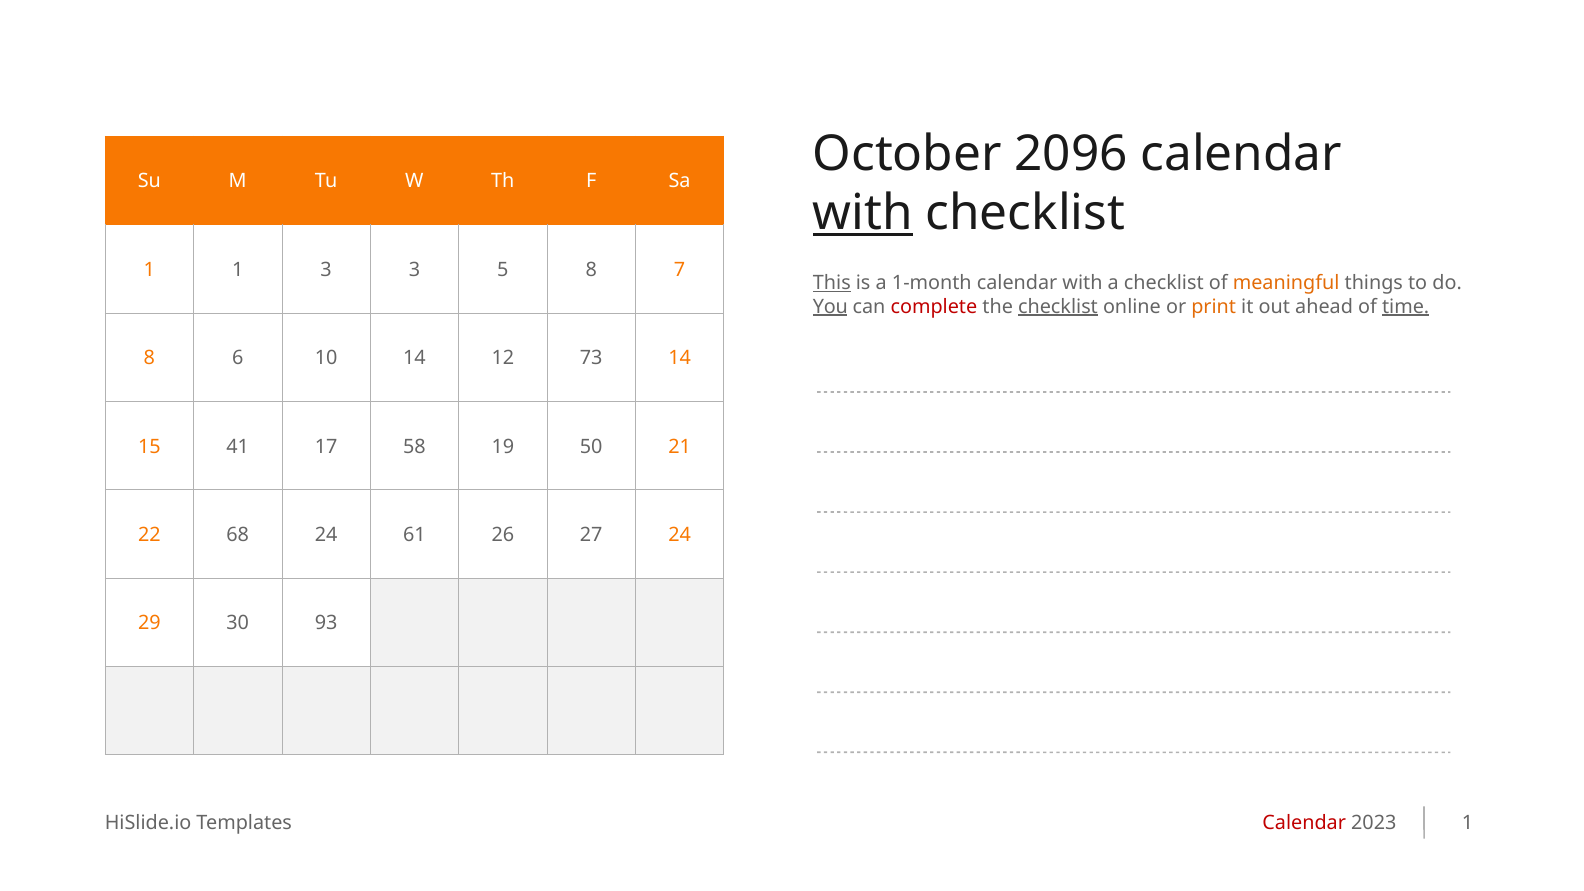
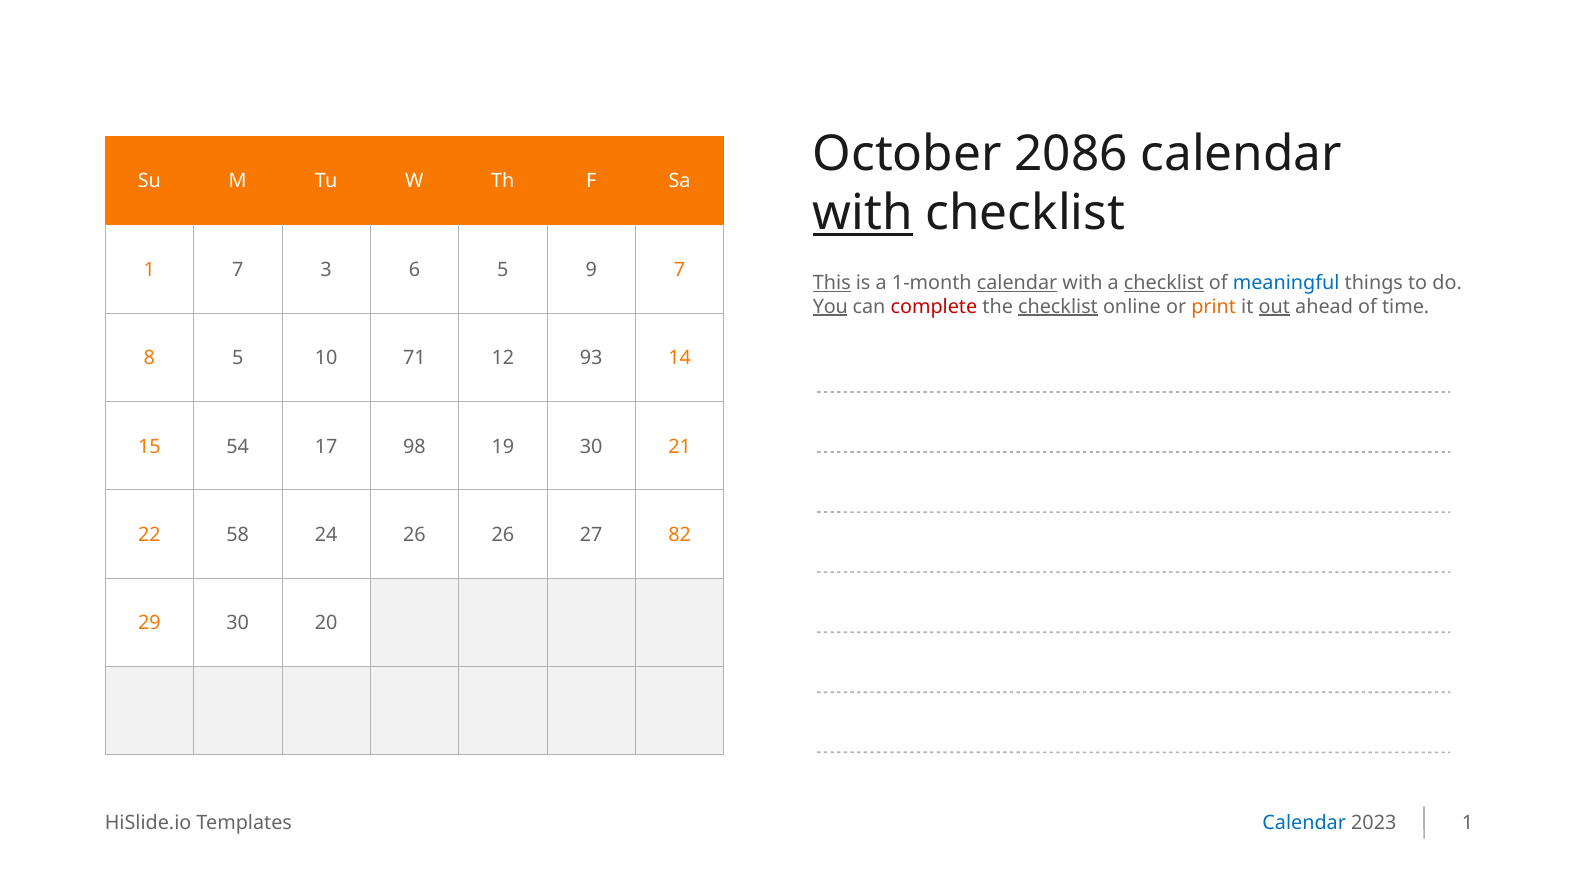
2096: 2096 -> 2086
1 1: 1 -> 7
3 3: 3 -> 6
5 8: 8 -> 9
calendar at (1017, 283) underline: none -> present
checklist at (1164, 283) underline: none -> present
meaningful colour: orange -> blue
out underline: none -> present
time underline: present -> none
8 6: 6 -> 5
10 14: 14 -> 71
73: 73 -> 93
41: 41 -> 54
58: 58 -> 98
19 50: 50 -> 30
68: 68 -> 58
24 61: 61 -> 26
27 24: 24 -> 82
93: 93 -> 20
Calendar at (1304, 823) colour: red -> blue
